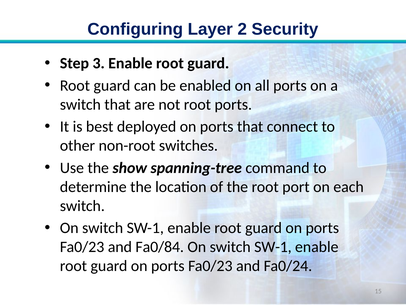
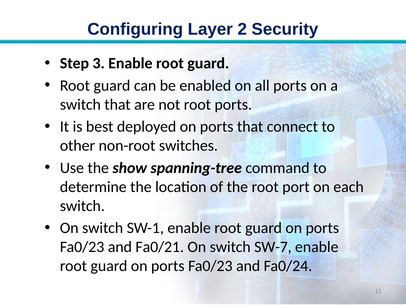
Fa0/84: Fa0/84 -> Fa0/21
SW-1 at (273, 247): SW-1 -> SW-7
